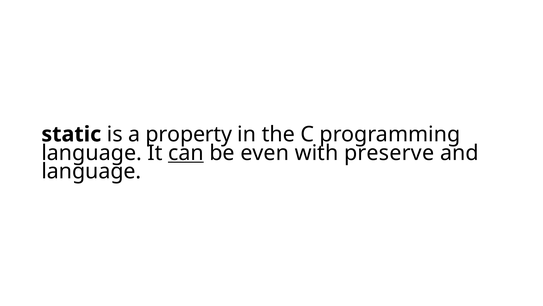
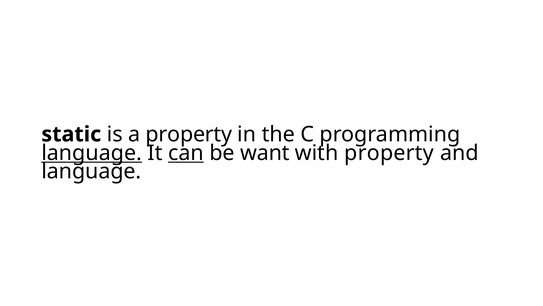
language at (92, 153) underline: none -> present
even: even -> want
with preserve: preserve -> property
